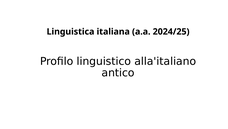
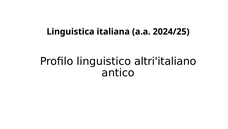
alla'italiano: alla'italiano -> altri'italiano
